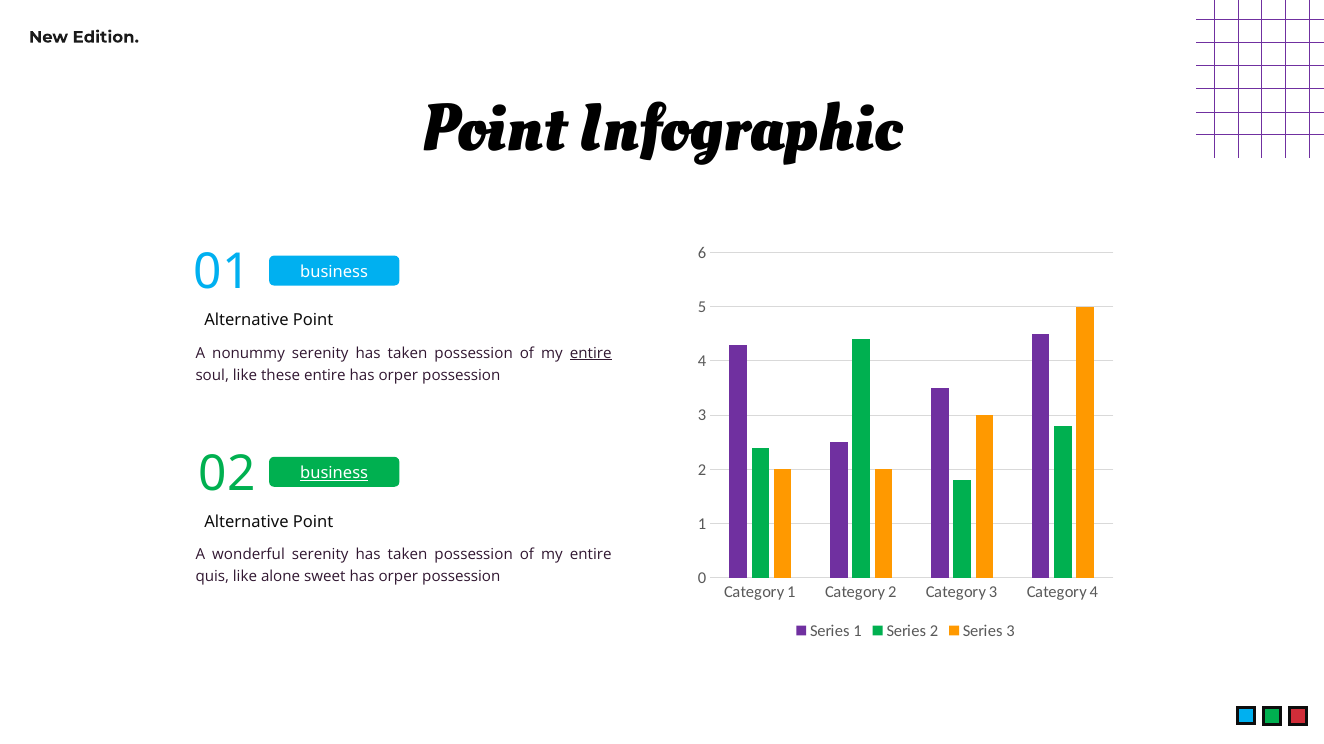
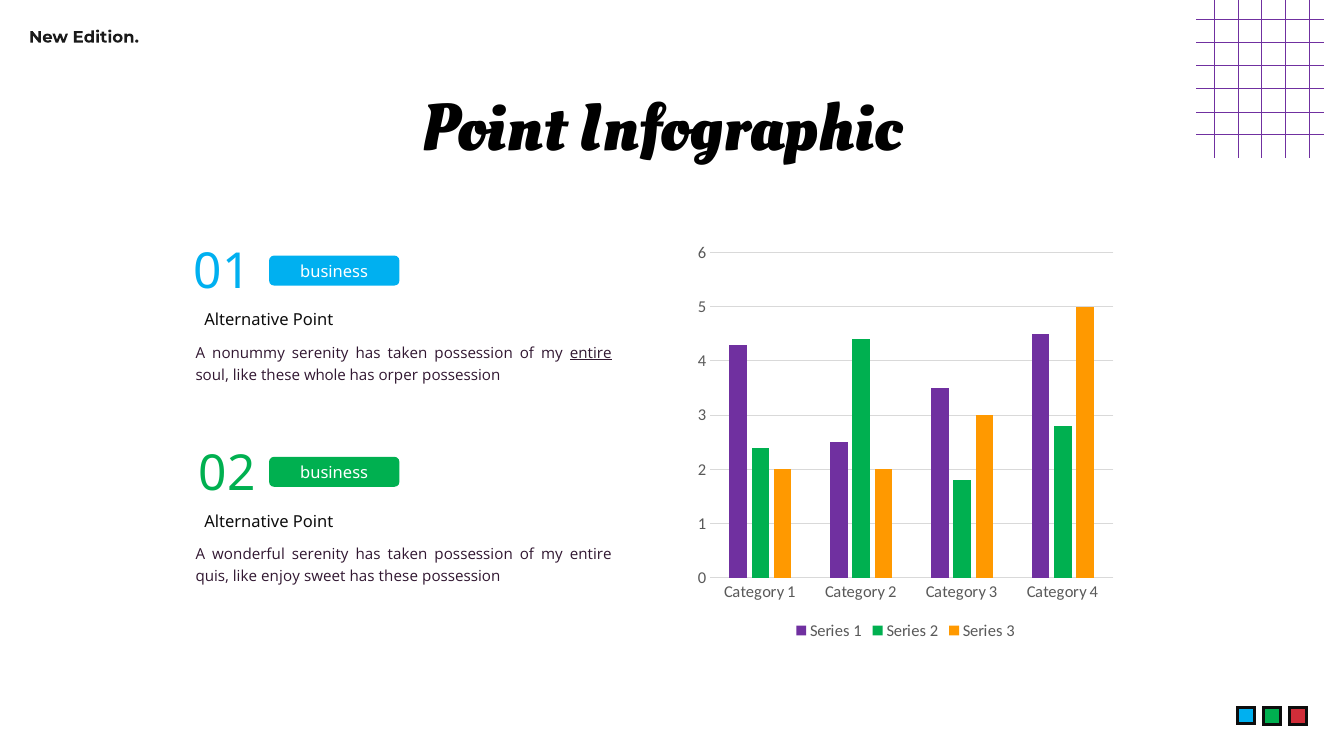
these entire: entire -> whole
business at (334, 473) underline: present -> none
alone: alone -> enjoy
sweet has orper: orper -> these
